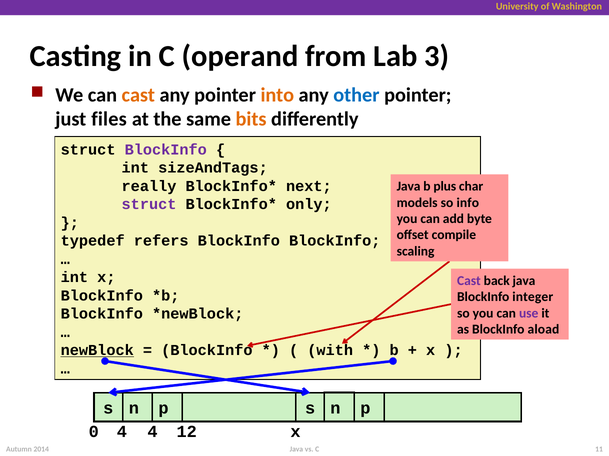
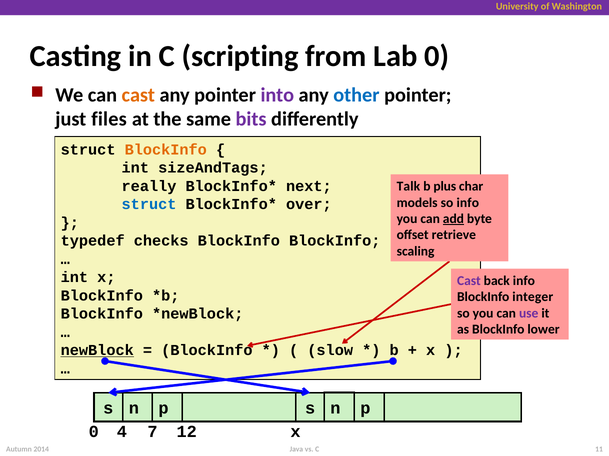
operand: operand -> scripting
Lab 3: 3 -> 0
into colour: orange -> purple
bits colour: orange -> purple
BlockInfo at (166, 150) colour: purple -> orange
Java at (409, 187): Java -> Talk
struct at (149, 205) colour: purple -> blue
only: only -> over
add underline: none -> present
compile: compile -> retrieve
refers: refers -> checks
back java: java -> info
aload: aload -> lower
with: with -> slow
4 4: 4 -> 7
